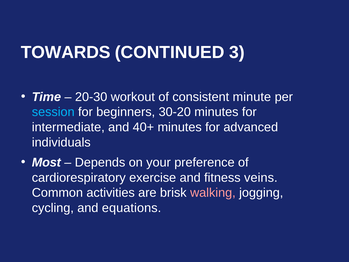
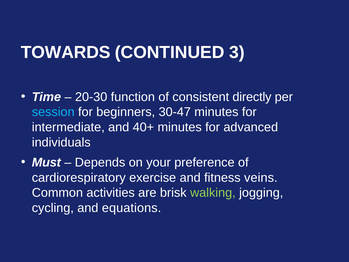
workout: workout -> function
minute: minute -> directly
30-20: 30-20 -> 30-47
Most: Most -> Must
walking colour: pink -> light green
